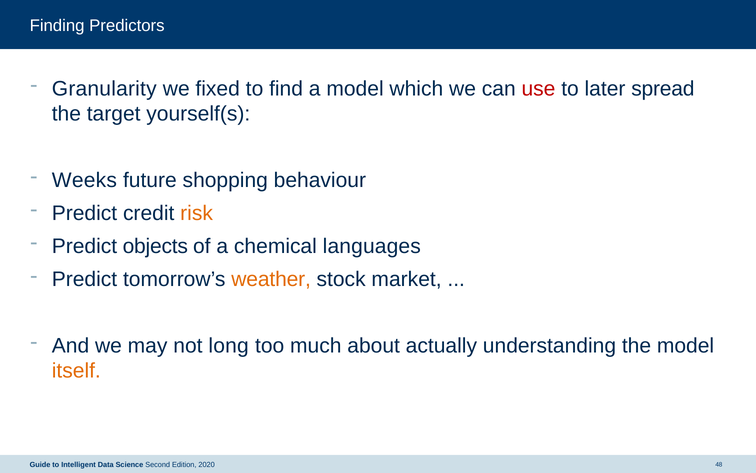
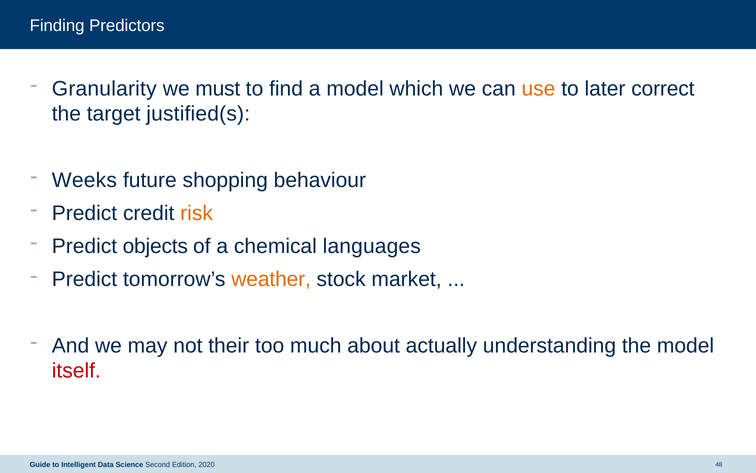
fixed: fixed -> must
use colour: red -> orange
spread: spread -> correct
yourself(s: yourself(s -> justified(s
long: long -> their
itself colour: orange -> red
